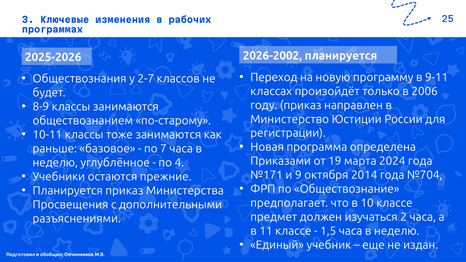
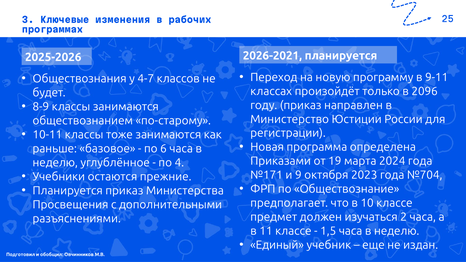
2026-2002: 2026-2002 -> 2026-2021
2-7: 2-7 -> 4-7
2006: 2006 -> 2096
7: 7 -> 6
2014: 2014 -> 2023
